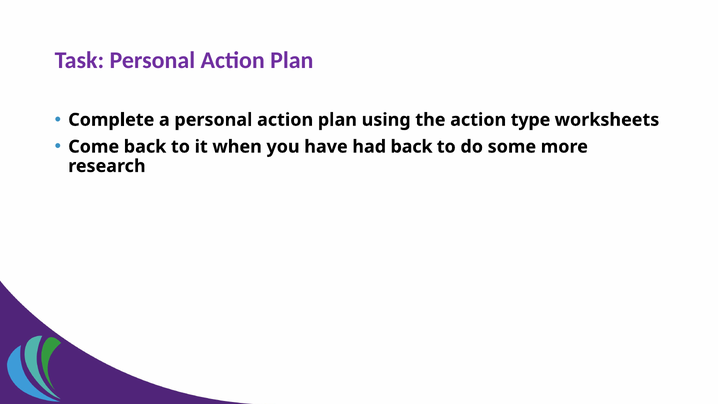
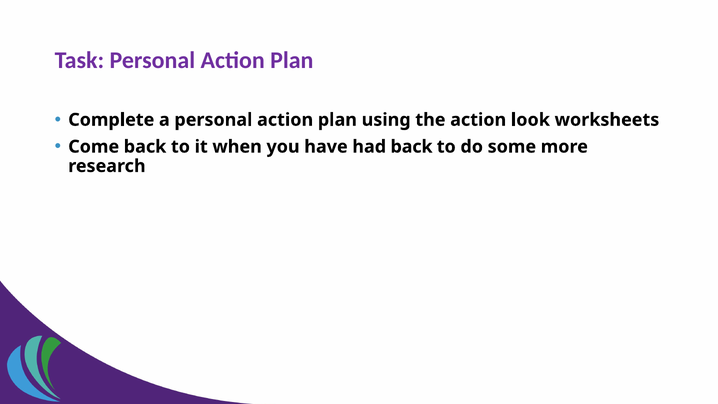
type: type -> look
